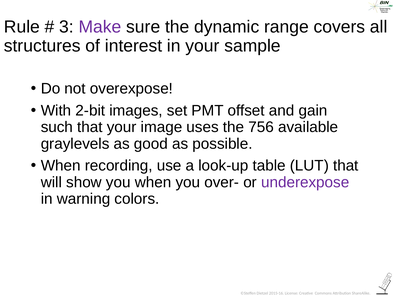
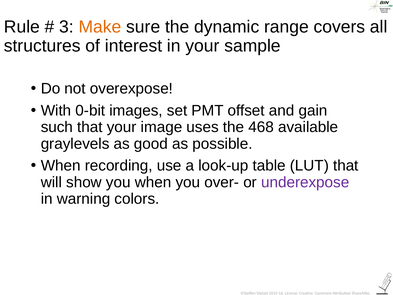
Make colour: purple -> orange
2-bit: 2-bit -> 0-bit
756: 756 -> 468
